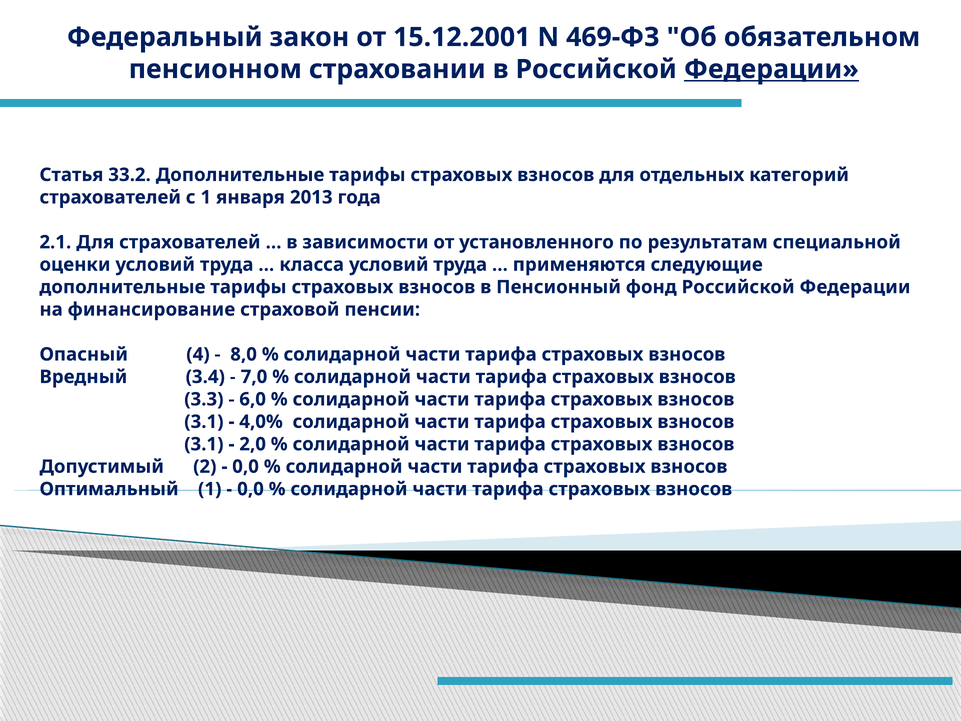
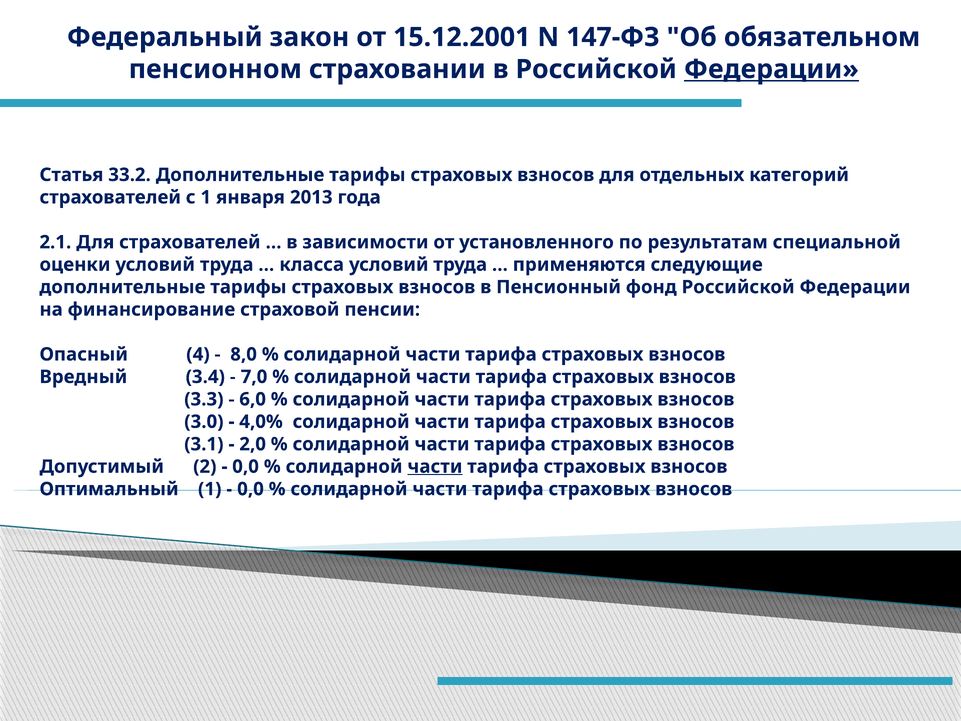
469-ФЗ: 469-ФЗ -> 147-ФЗ
3.1 at (204, 422): 3.1 -> 3.0
части at (435, 466) underline: none -> present
